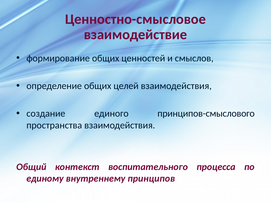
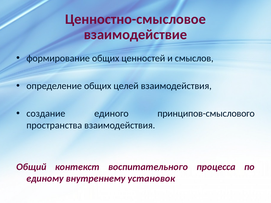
принципов: принципов -> установок
